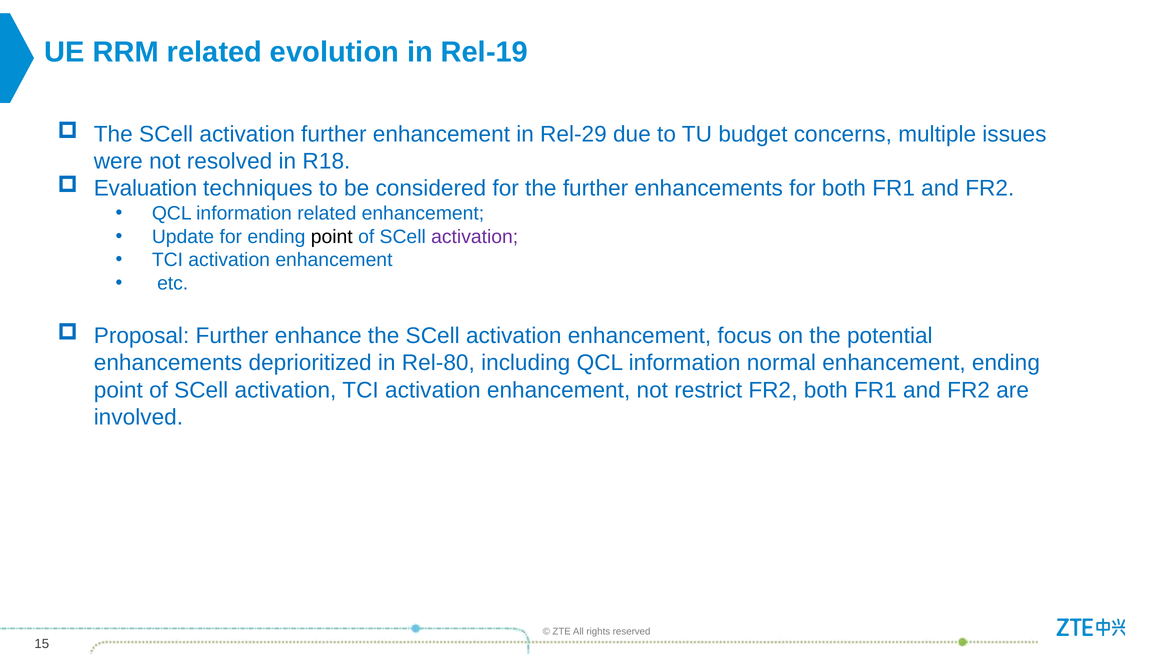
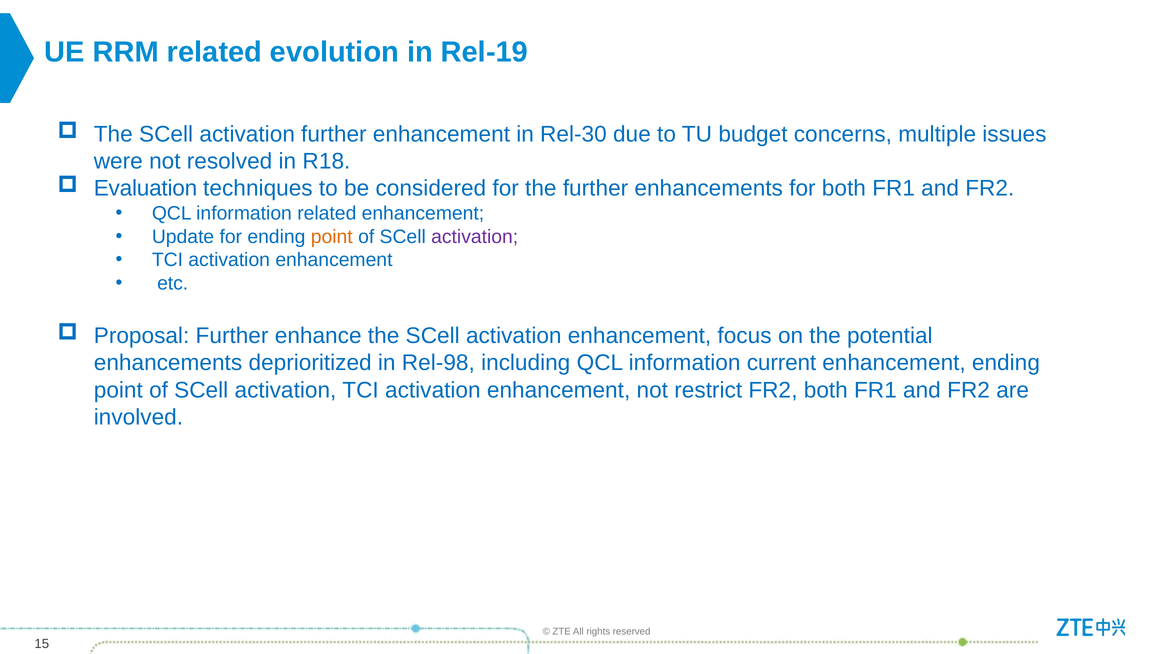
Rel-29: Rel-29 -> Rel-30
point at (332, 237) colour: black -> orange
Rel-80: Rel-80 -> Rel-98
normal: normal -> current
